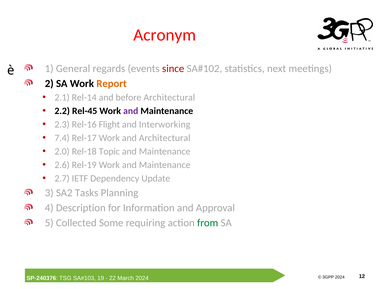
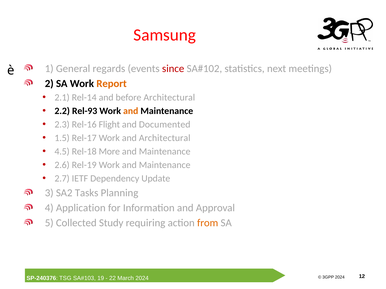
Acronym: Acronym -> Samsung
Rel-45: Rel-45 -> Rel-93
and at (131, 111) colour: purple -> orange
Interworking: Interworking -> Documented
7.4: 7.4 -> 1.5
2.0: 2.0 -> 4.5
Topic: Topic -> More
Description: Description -> Application
Some: Some -> Study
from colour: green -> orange
